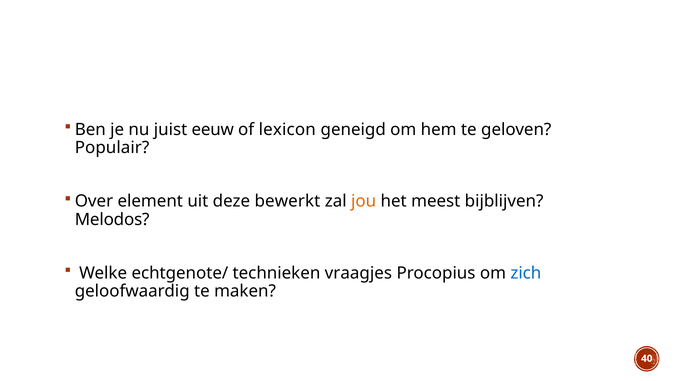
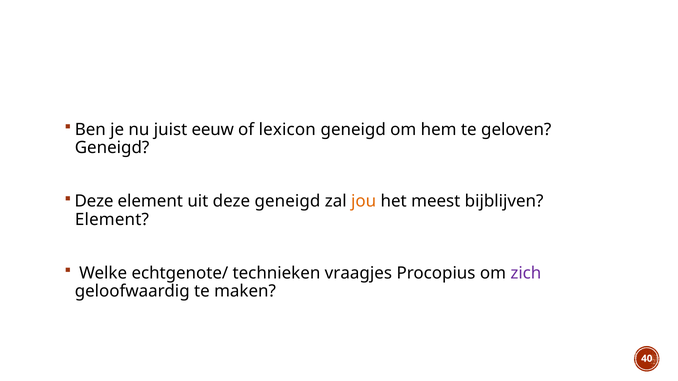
Populair at (112, 148): Populair -> Geneigd
Over at (94, 201): Over -> Deze
deze bewerkt: bewerkt -> geneigd
Melodos at (112, 220): Melodos -> Element
zich colour: blue -> purple
